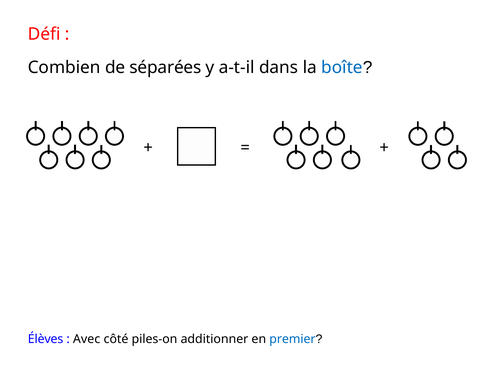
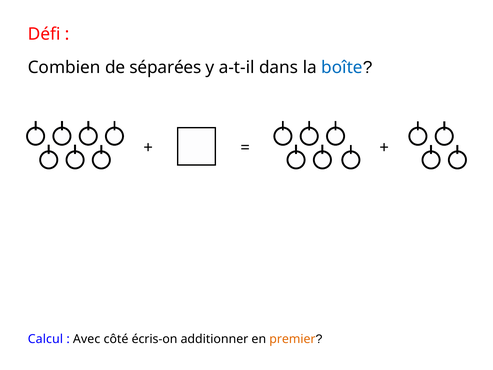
Élèves: Élèves -> Calcul
piles-on: piles-on -> écris-on
premier colour: blue -> orange
